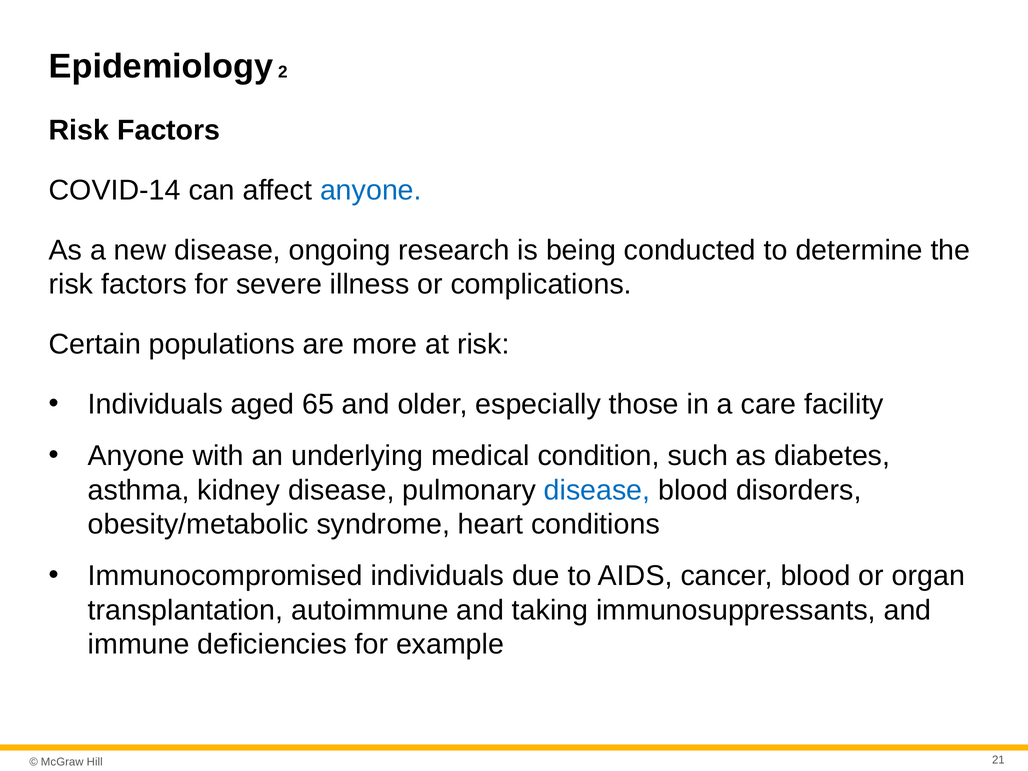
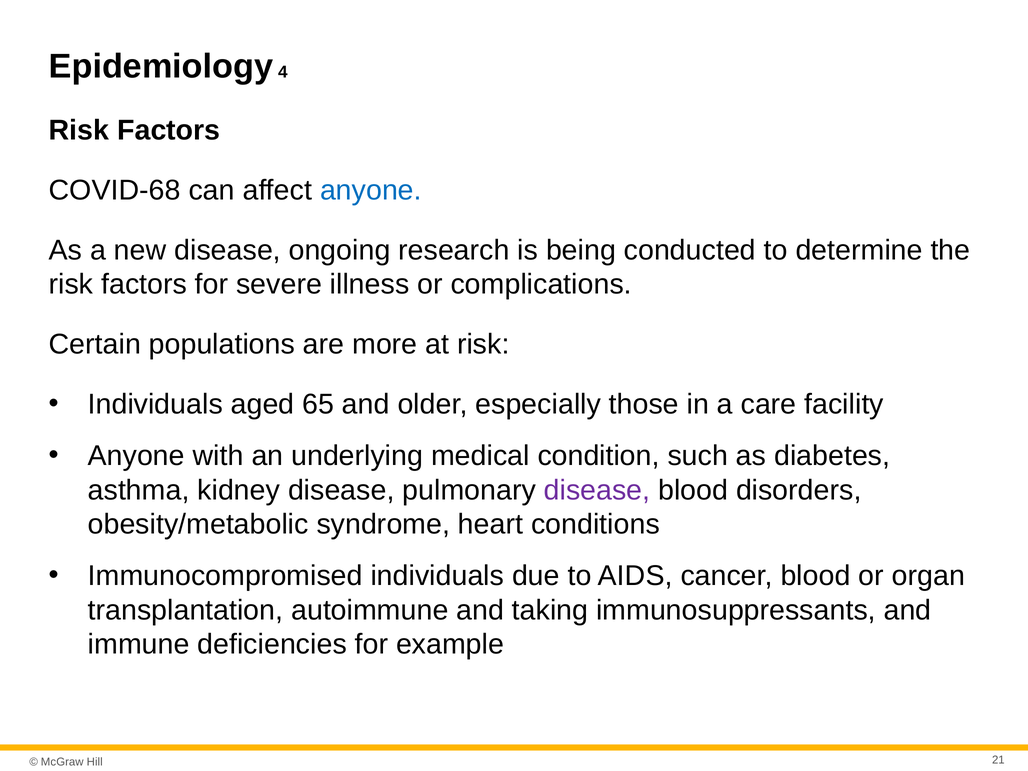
2: 2 -> 4
COVID-14: COVID-14 -> COVID-68
disease at (597, 490) colour: blue -> purple
